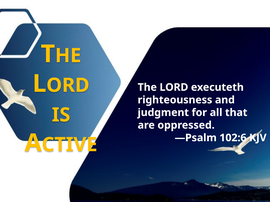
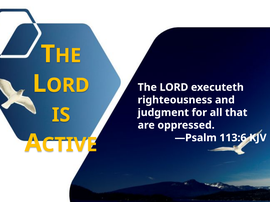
102:6: 102:6 -> 113:6
